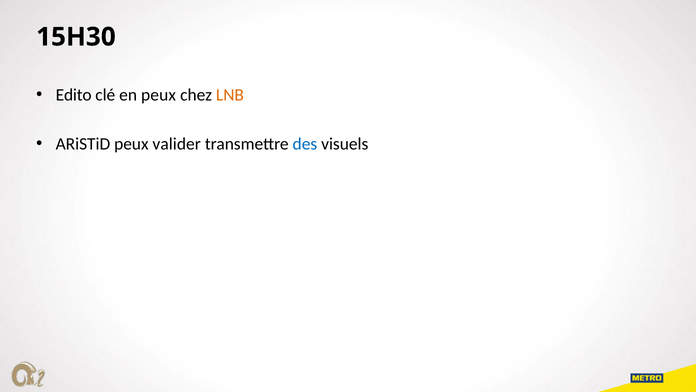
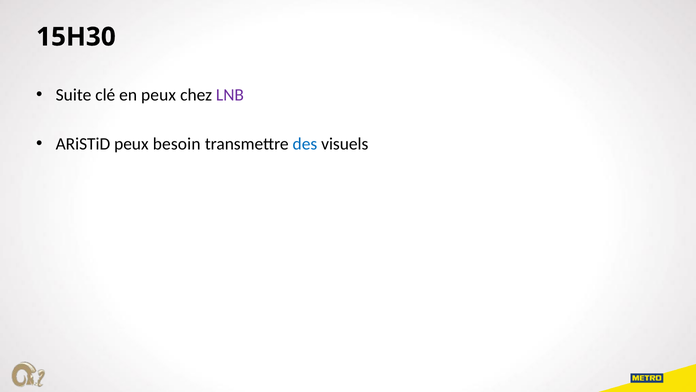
Edito: Edito -> Suite
LNB colour: orange -> purple
valider: valider -> besoin
